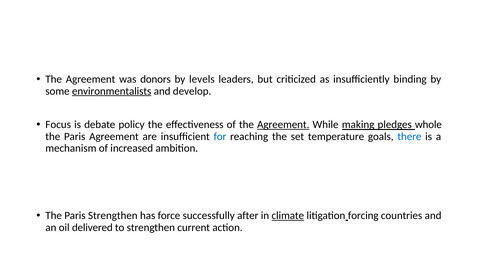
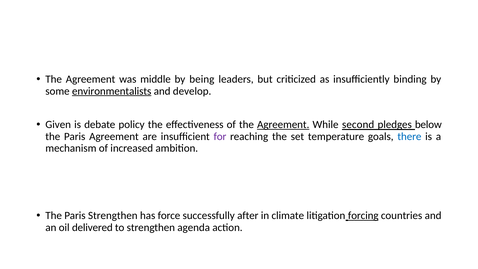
donors: donors -> middle
levels: levels -> being
Focus: Focus -> Given
making: making -> second
whole: whole -> below
for colour: blue -> purple
climate underline: present -> none
forcing underline: none -> present
current: current -> agenda
